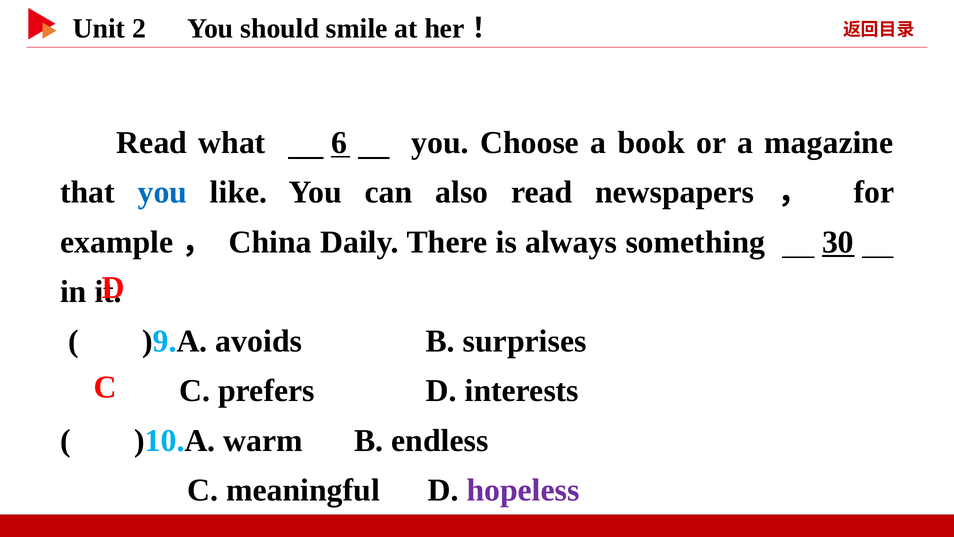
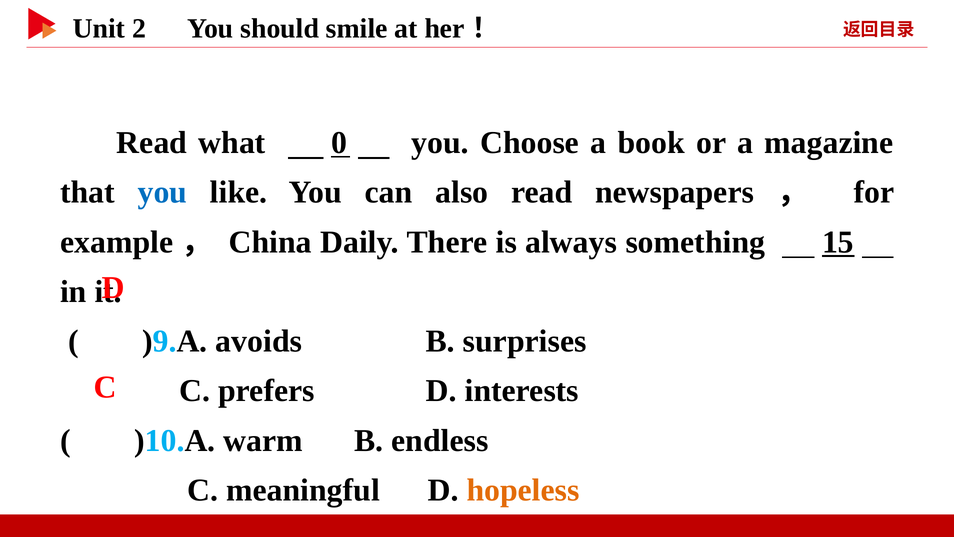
6: 6 -> 0
30: 30 -> 15
hopeless colour: purple -> orange
